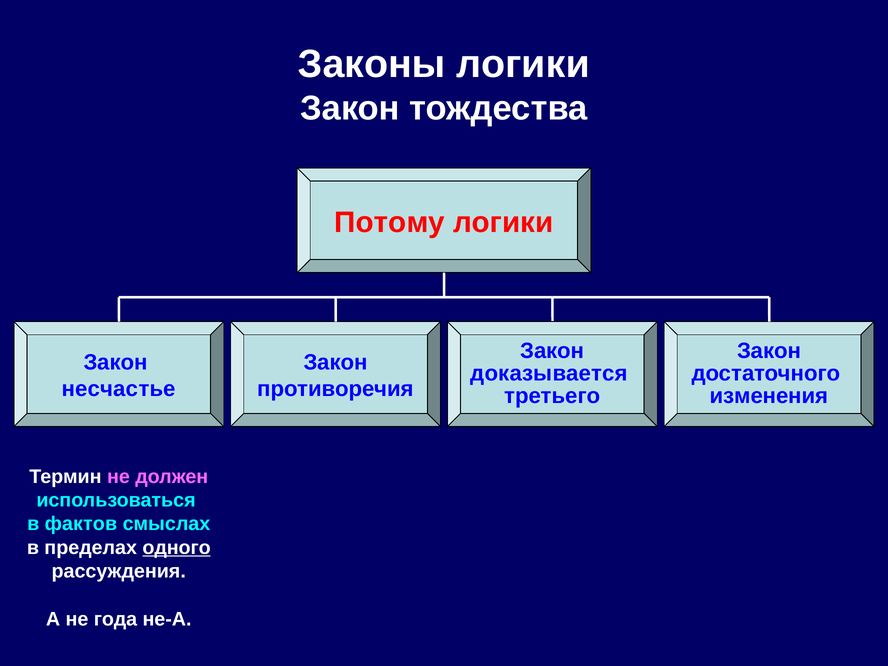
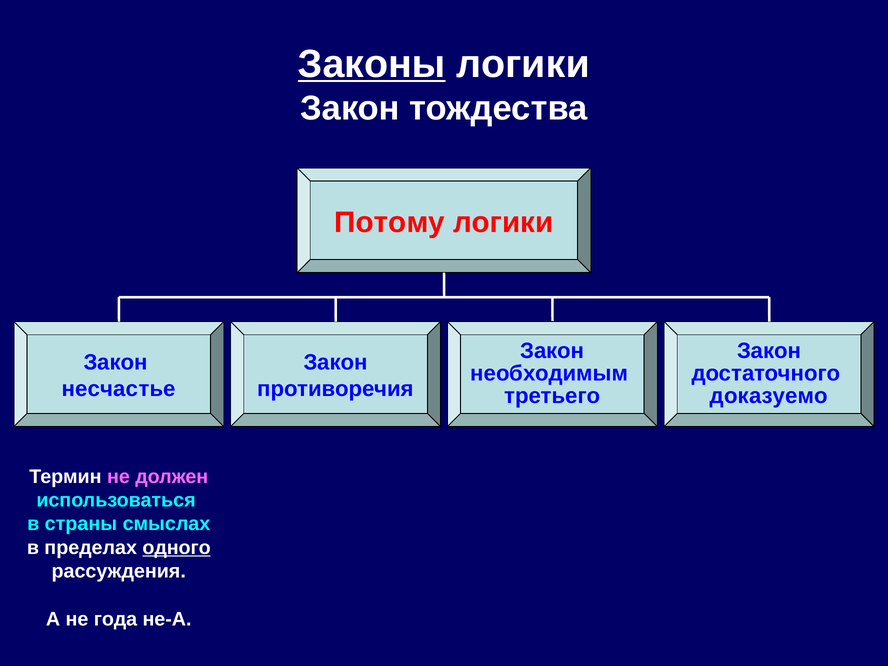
Законы underline: none -> present
доказывается: доказывается -> необходимым
изменения: изменения -> доказуемо
фактов: фактов -> страны
